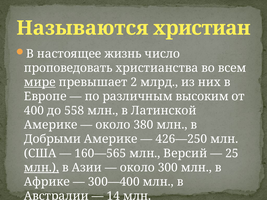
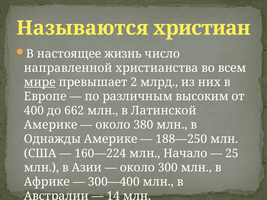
проповедовать: проповедовать -> направленной
558: 558 -> 662
Добрыми: Добрыми -> Однажды
426—250: 426—250 -> 188—250
160—565: 160—565 -> 160—224
Версий: Версий -> Начало
млн at (42, 168) underline: present -> none
